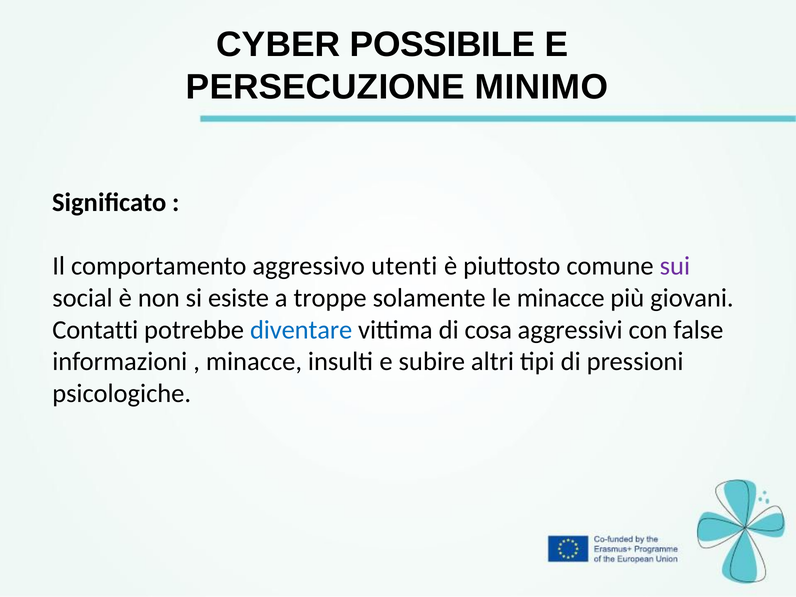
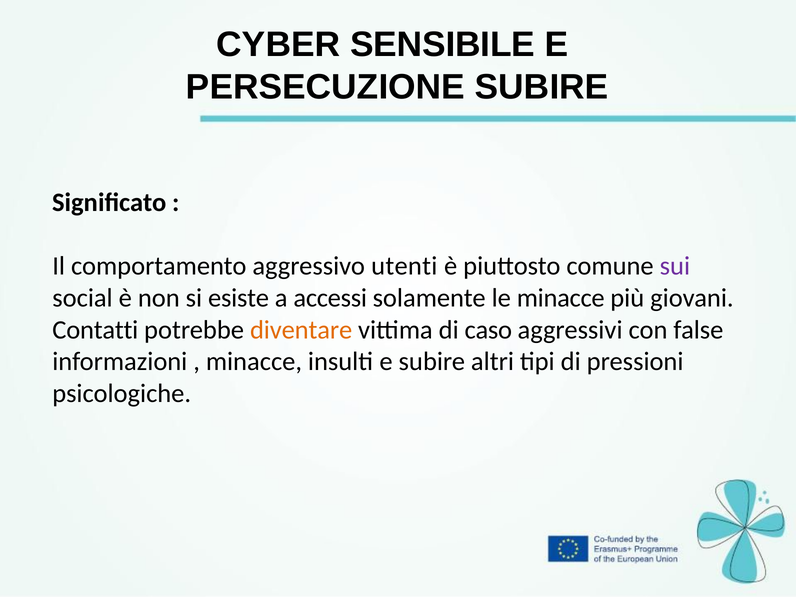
POSSIBILE: POSSIBILE -> SENSIBILE
PERSECUZIONE MINIMO: MINIMO -> SUBIRE
troppe: troppe -> accessi
diventare colour: blue -> orange
cosa: cosa -> caso
